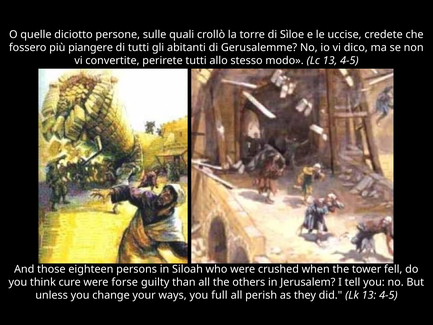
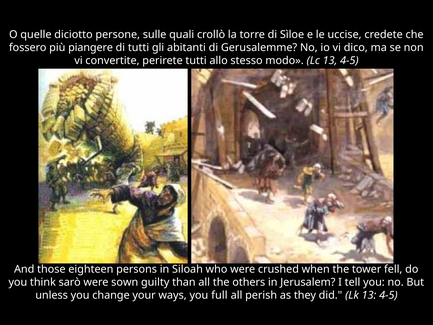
cure: cure -> sarò
forse: forse -> sown
